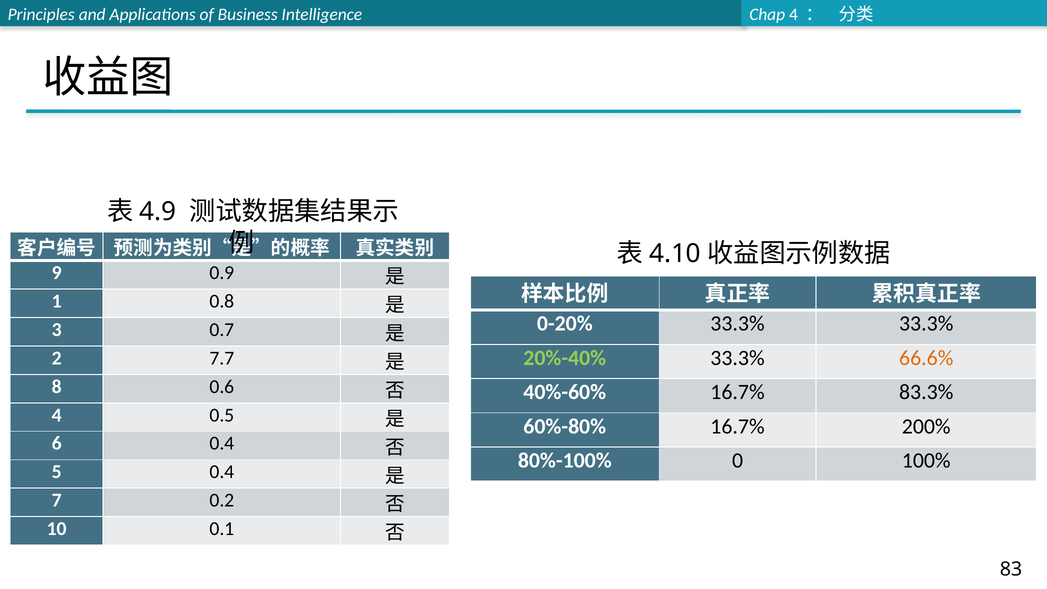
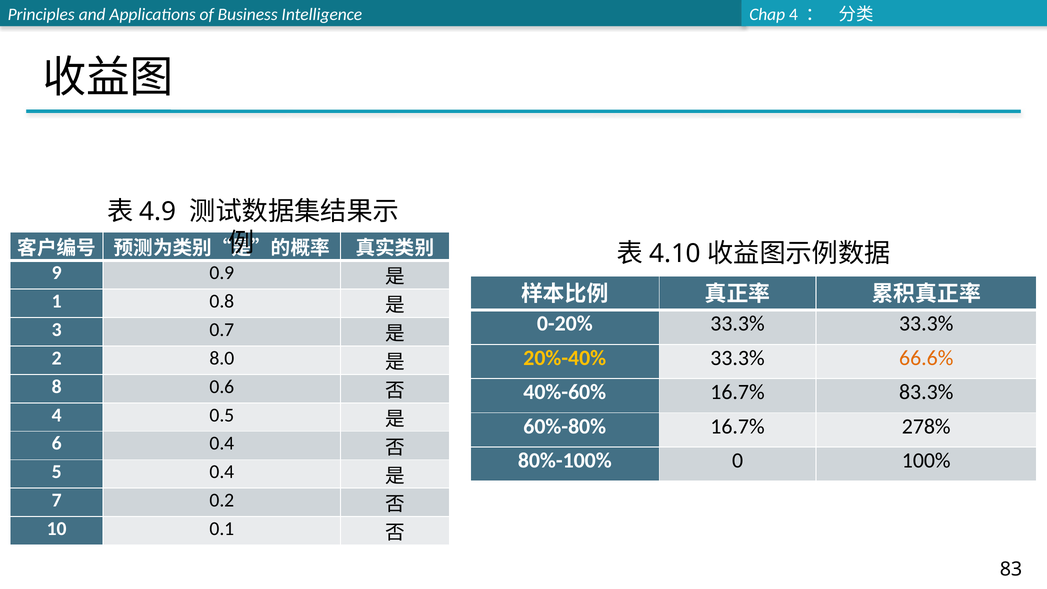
20%-40% colour: light green -> yellow
7.7: 7.7 -> 8.0
200%: 200% -> 278%
